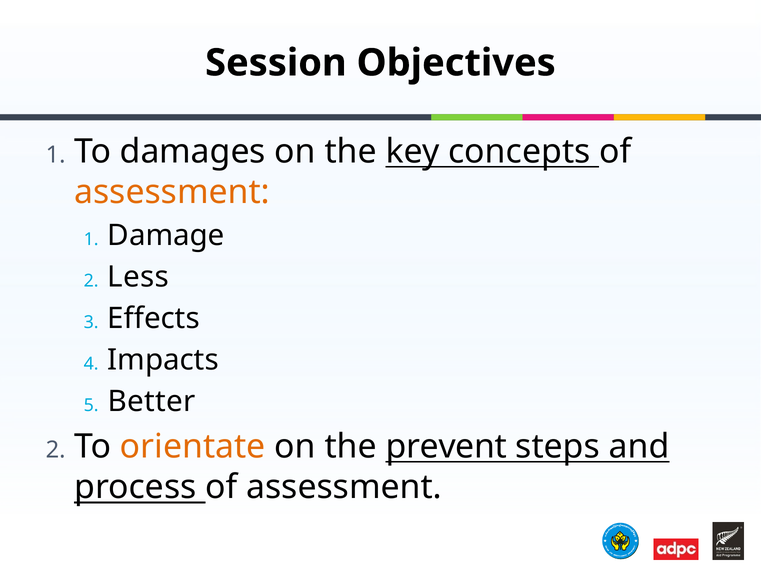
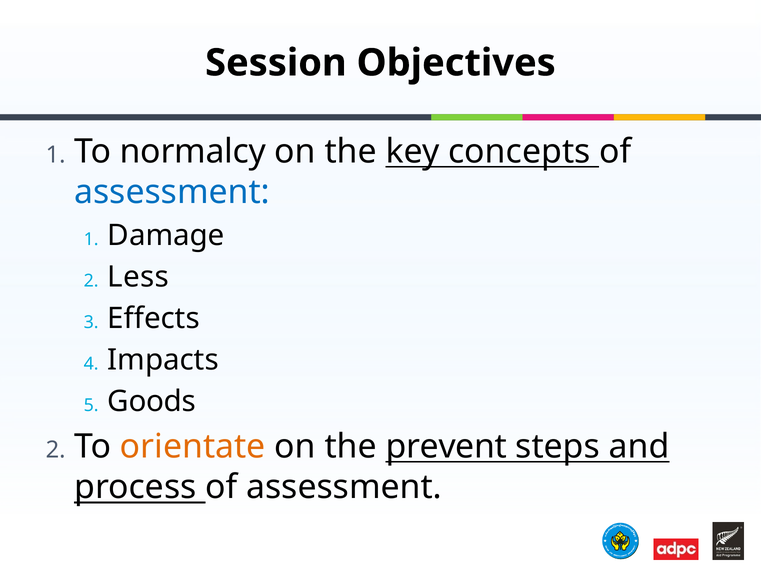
damages: damages -> normalcy
assessment at (172, 192) colour: orange -> blue
Better: Better -> Goods
